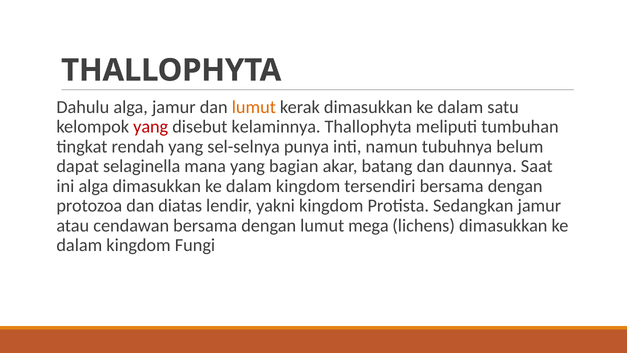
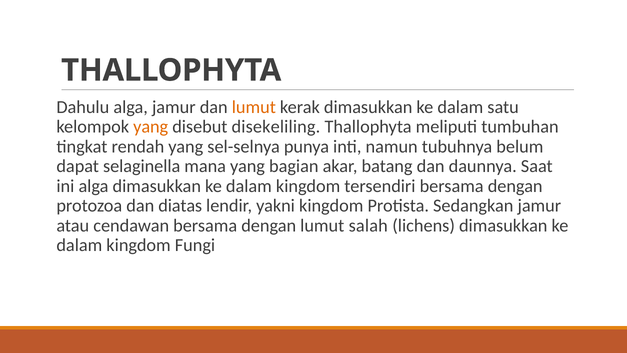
yang at (151, 127) colour: red -> orange
kelaminnya: kelaminnya -> disekeliling
mega: mega -> salah
